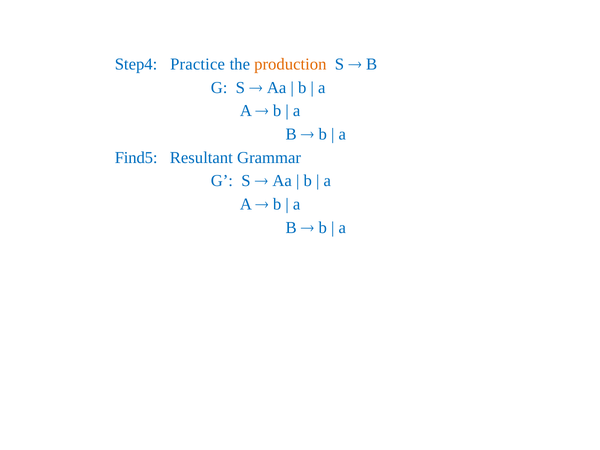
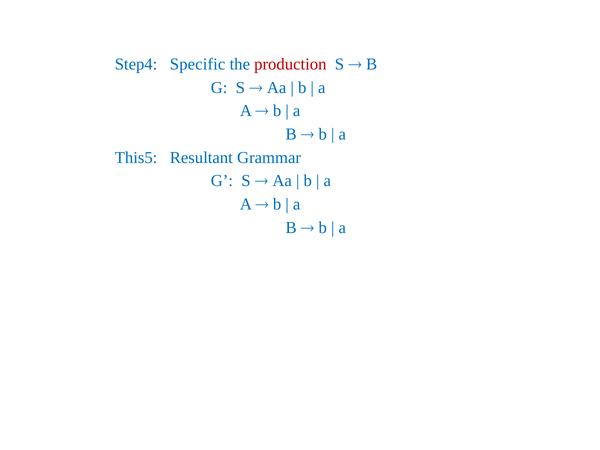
Practice: Practice -> Specific
production colour: orange -> red
Find5: Find5 -> This5
